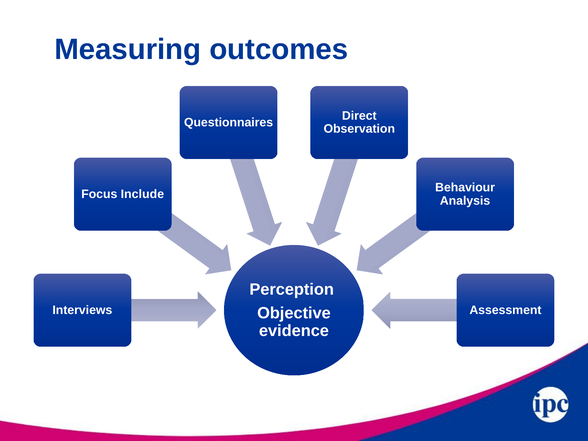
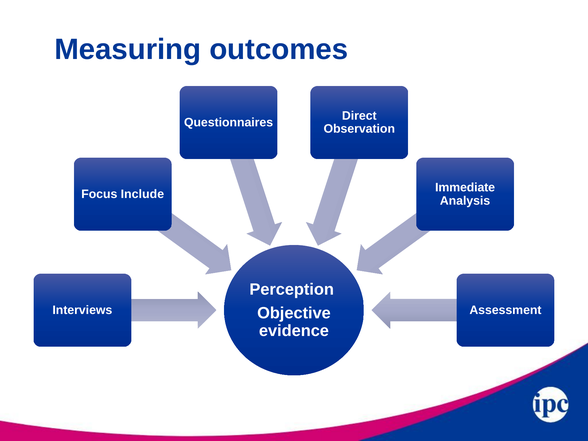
Behaviour: Behaviour -> Immediate
